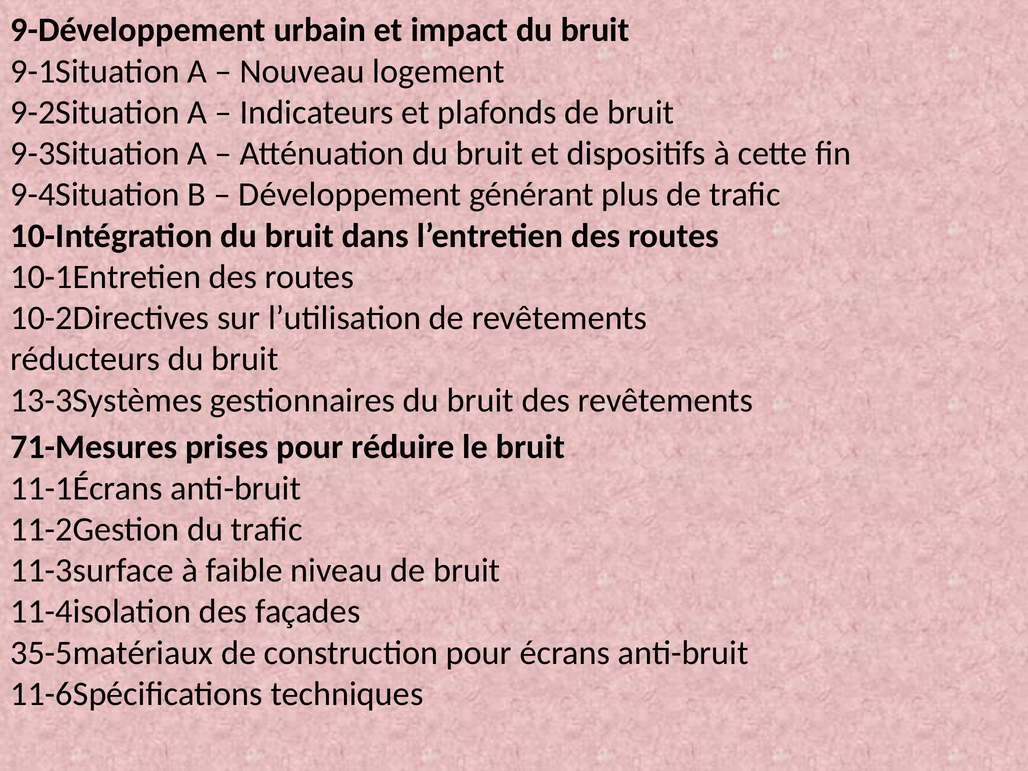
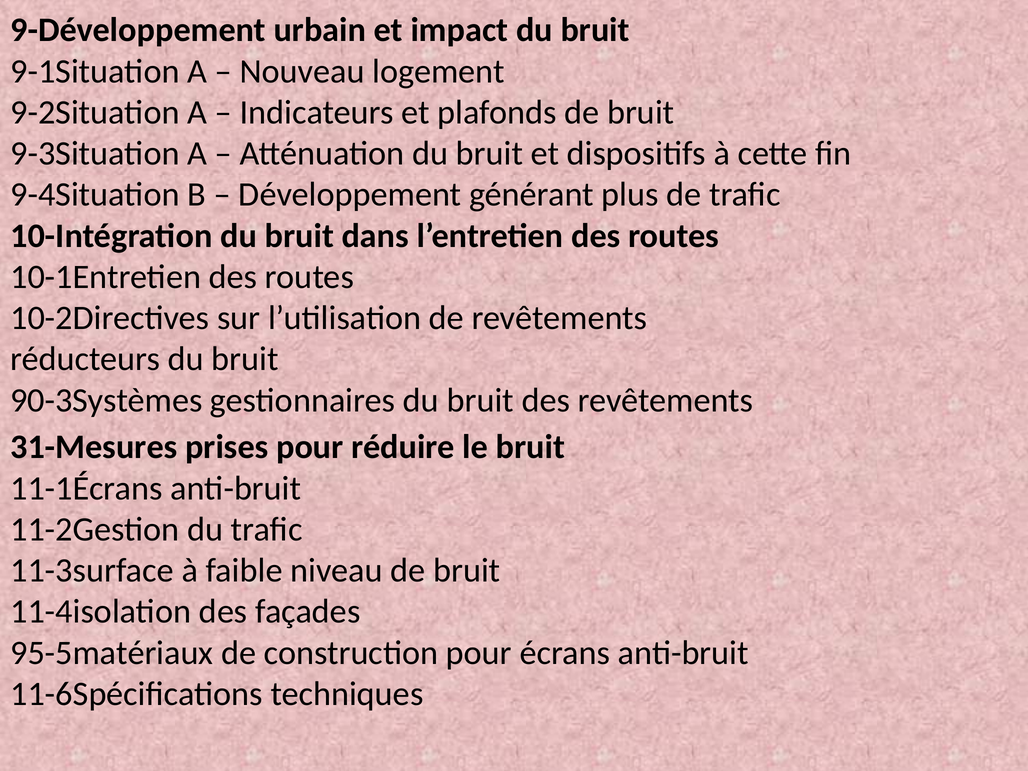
13-3Systèmes: 13-3Systèmes -> 90-3Systèmes
71-Mesures: 71-Mesures -> 31-Mesures
35-5matériaux: 35-5matériaux -> 95-5matériaux
